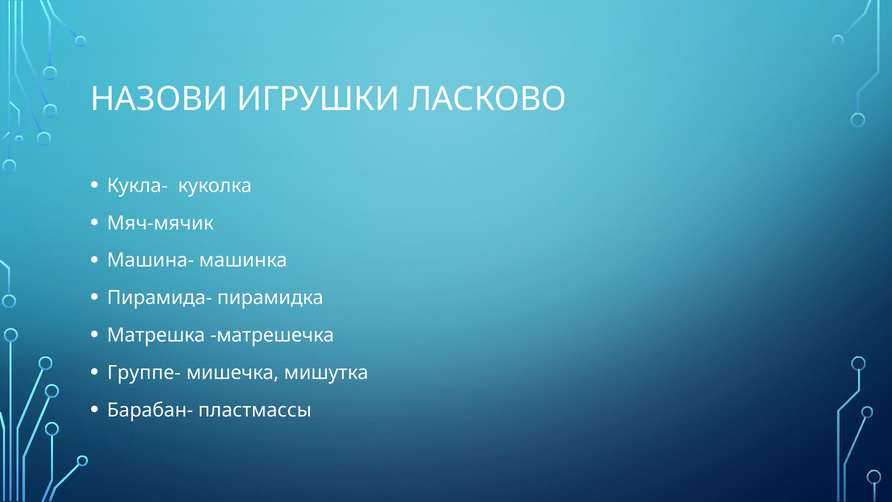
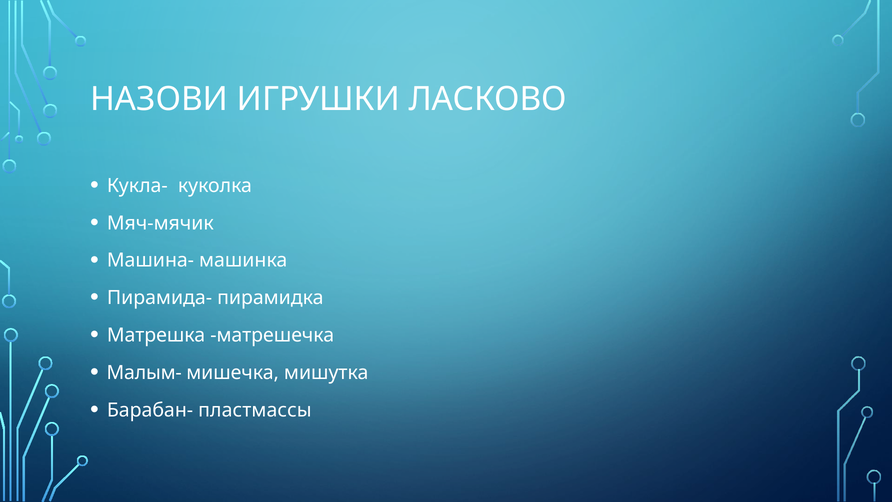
Группе-: Группе- -> Малым-
